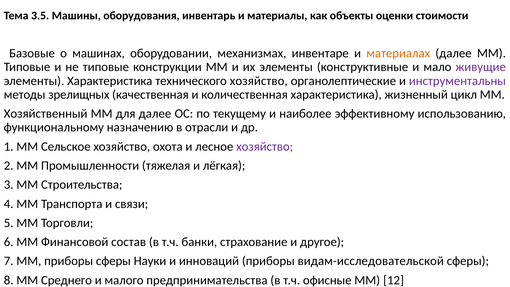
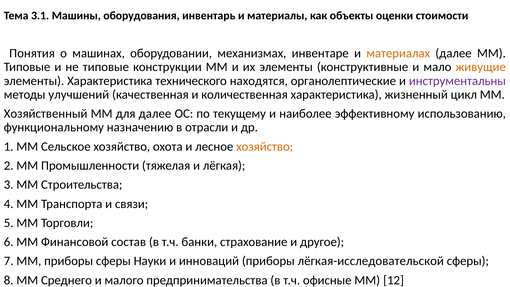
3.5: 3.5 -> 3.1
Базовые: Базовые -> Понятия
живущие colour: purple -> orange
технического хозяйство: хозяйство -> находятся
зрелищных: зрелищных -> улучшений
хозяйство at (265, 146) colour: purple -> orange
видам-исследовательской: видам-исследовательской -> лёгкая-исследовательской
